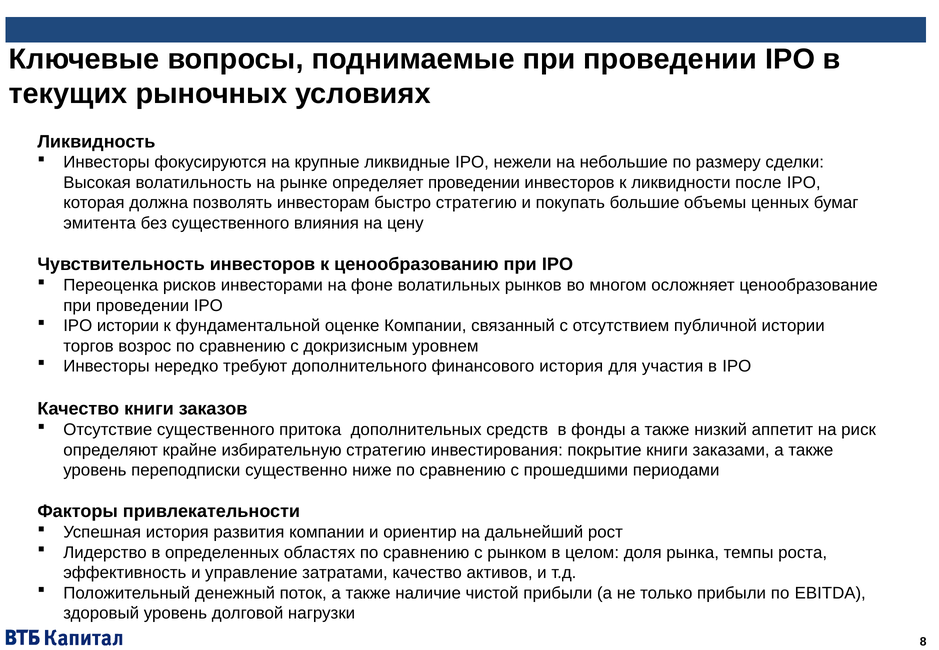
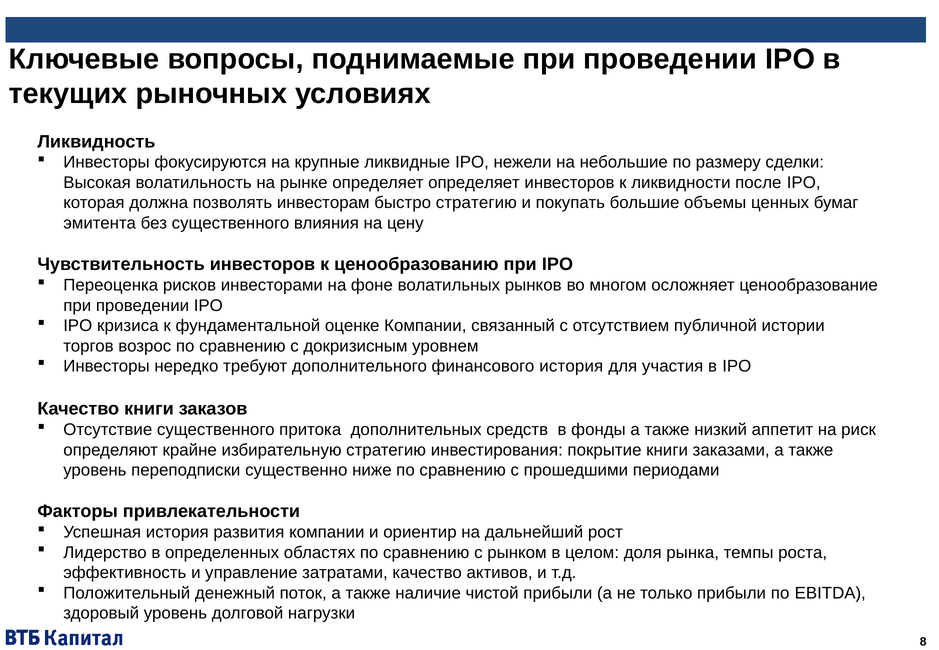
определяет проведении: проведении -> определяет
IPO истории: истории -> кризиса
